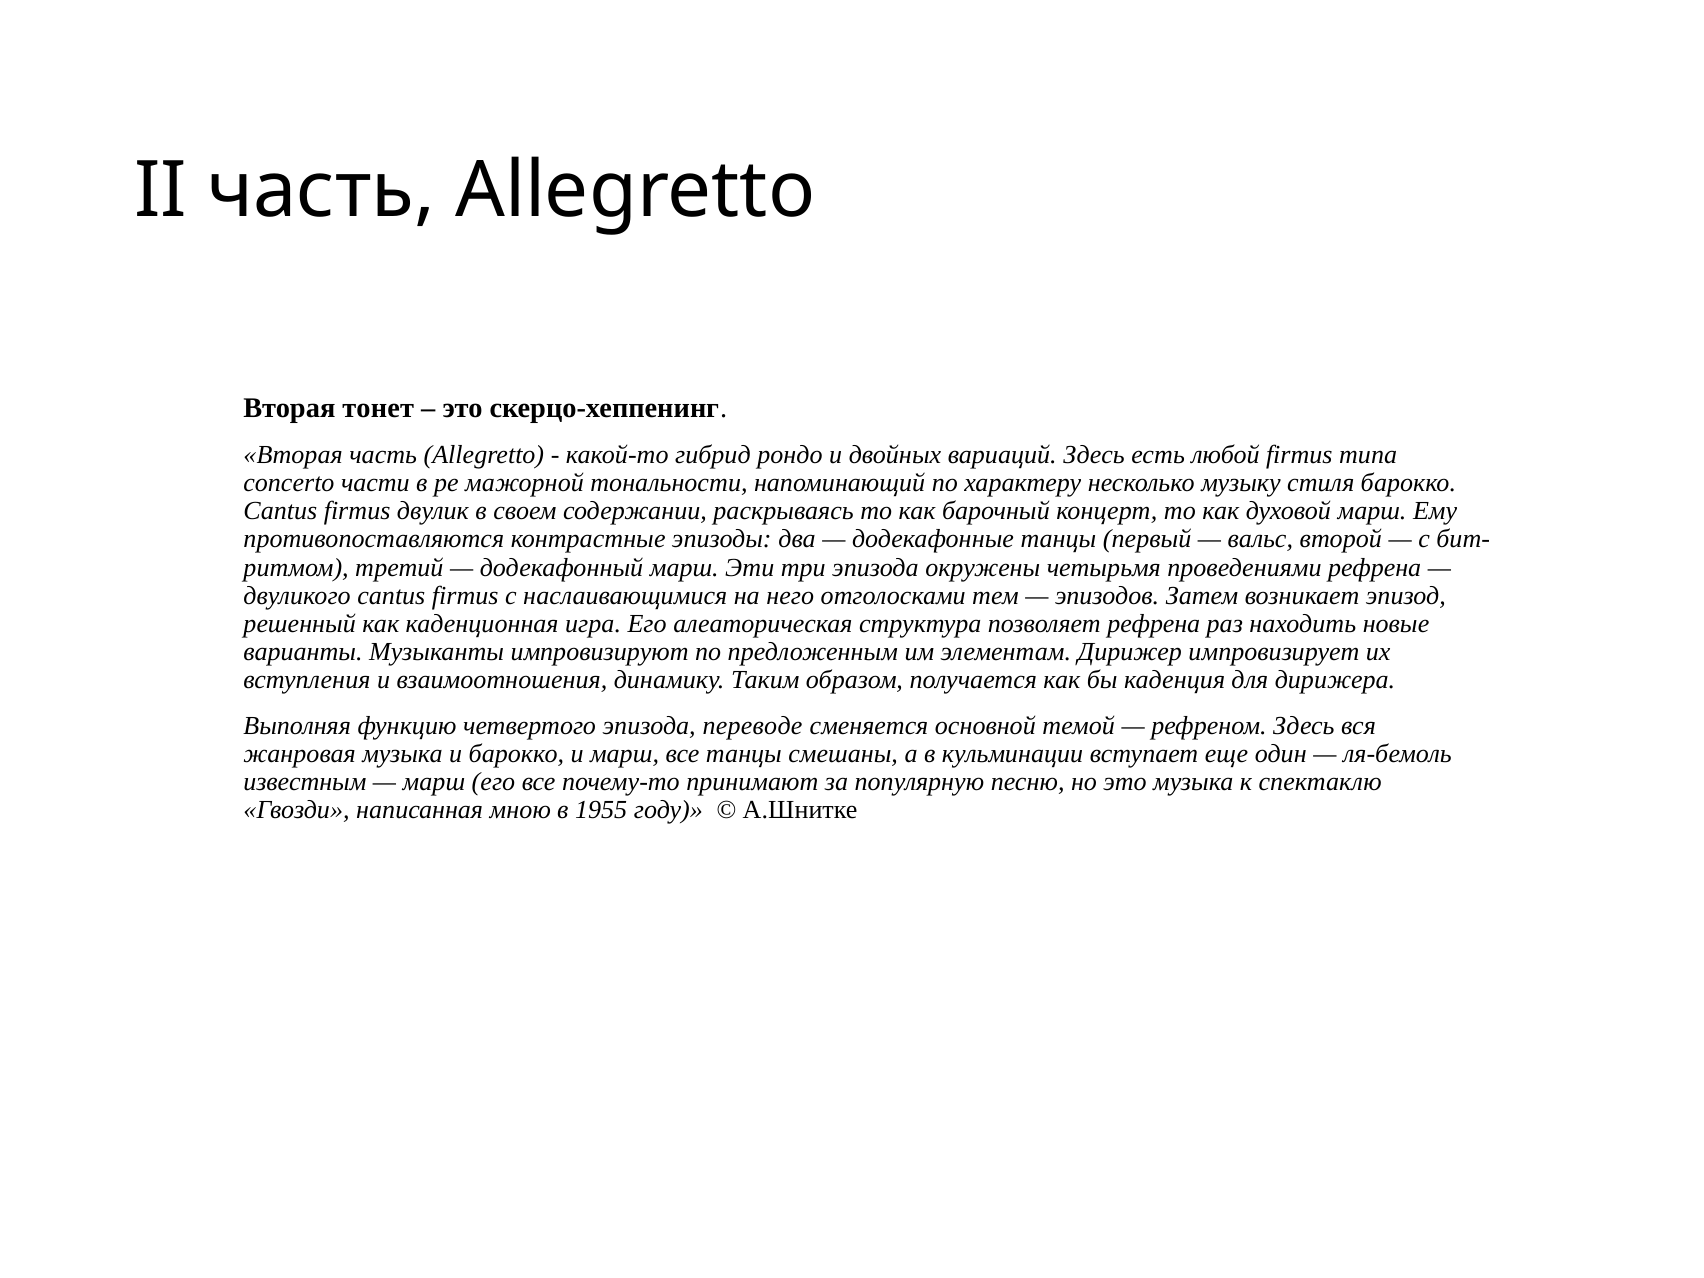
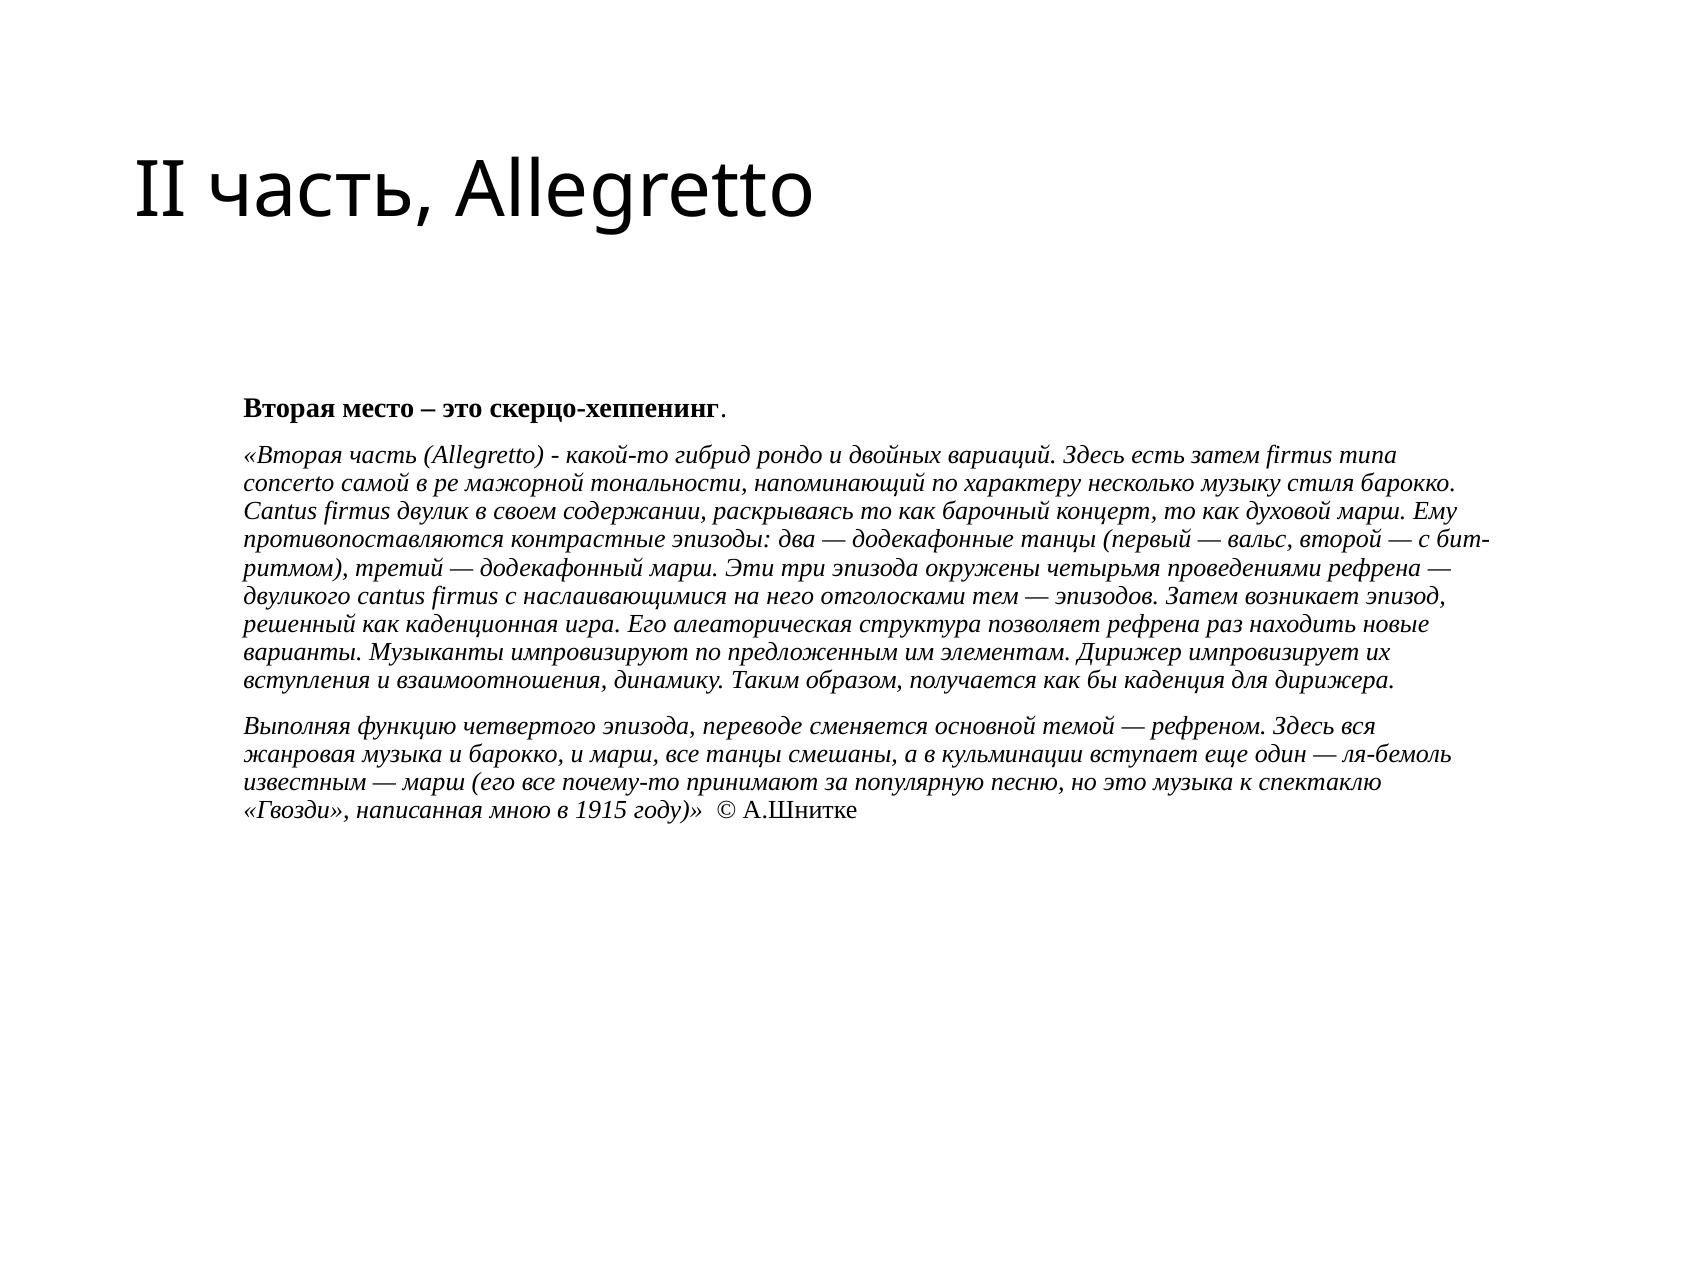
тонет: тонет -> место
есть любой: любой -> затем
части: части -> самой
1955: 1955 -> 1915
